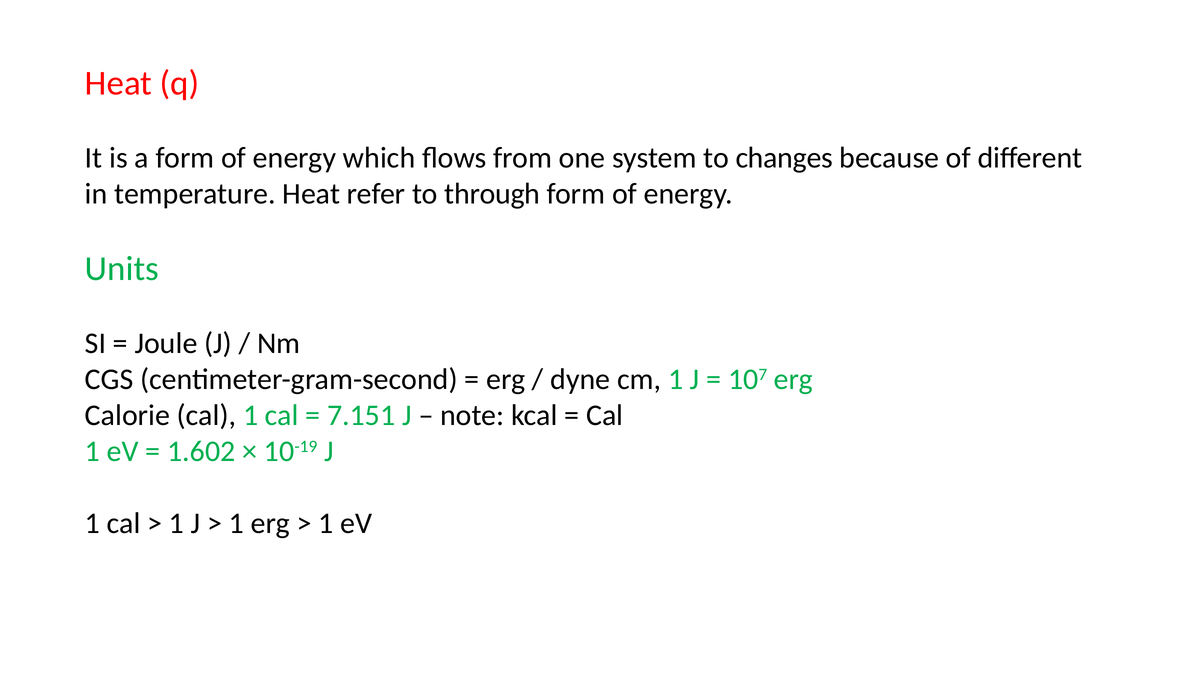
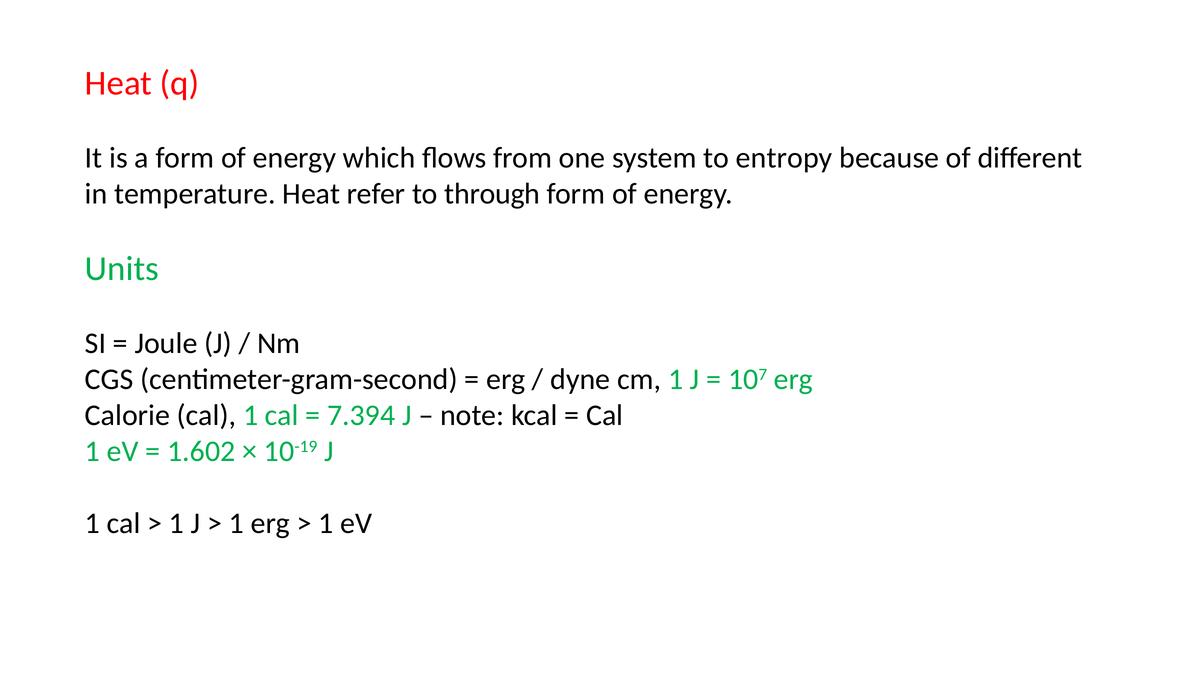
changes: changes -> entropy
7.151: 7.151 -> 7.394
